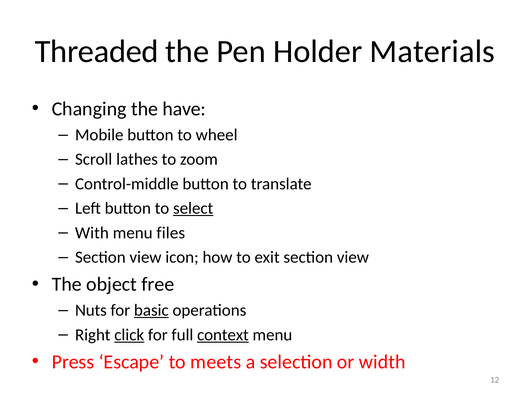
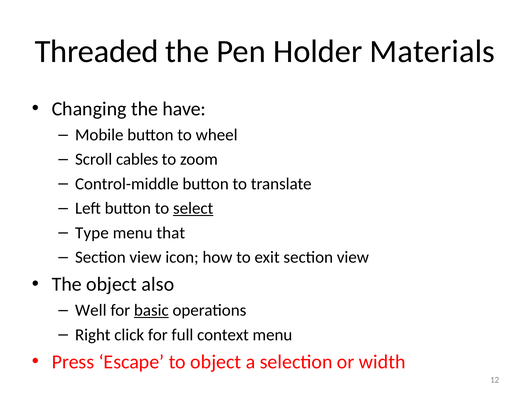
lathes: lathes -> cables
With: With -> Type
files: files -> that
free: free -> also
Nuts: Nuts -> Well
click underline: present -> none
context underline: present -> none
to meets: meets -> object
